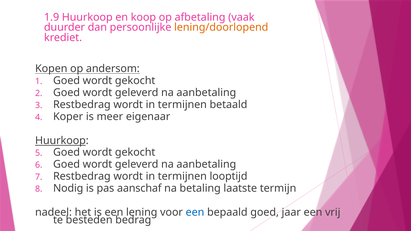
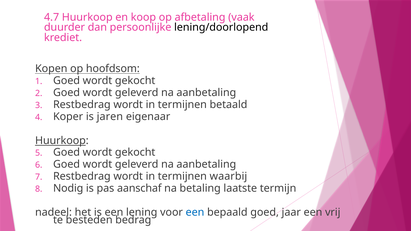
1.9: 1.9 -> 4.7
lening/doorlopend colour: orange -> black
andersom: andersom -> hoofdsom
meer: meer -> jaren
looptijd: looptijd -> waarbij
